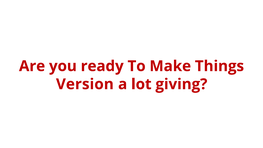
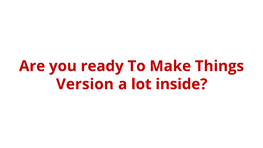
giving: giving -> inside
